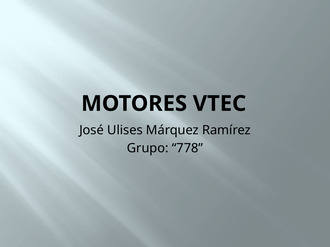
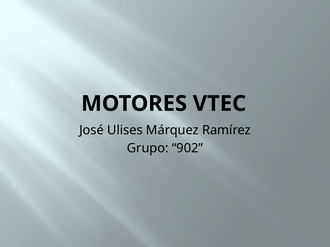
778: 778 -> 902
